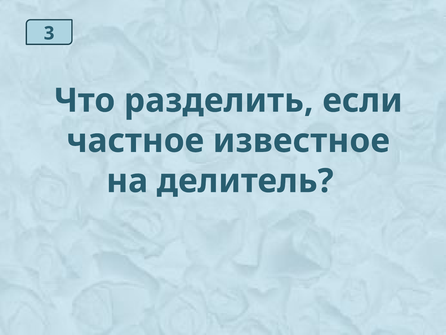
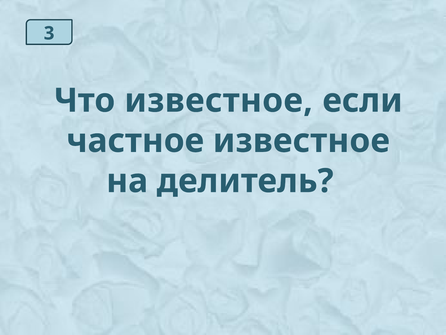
Что разделить: разделить -> известное
